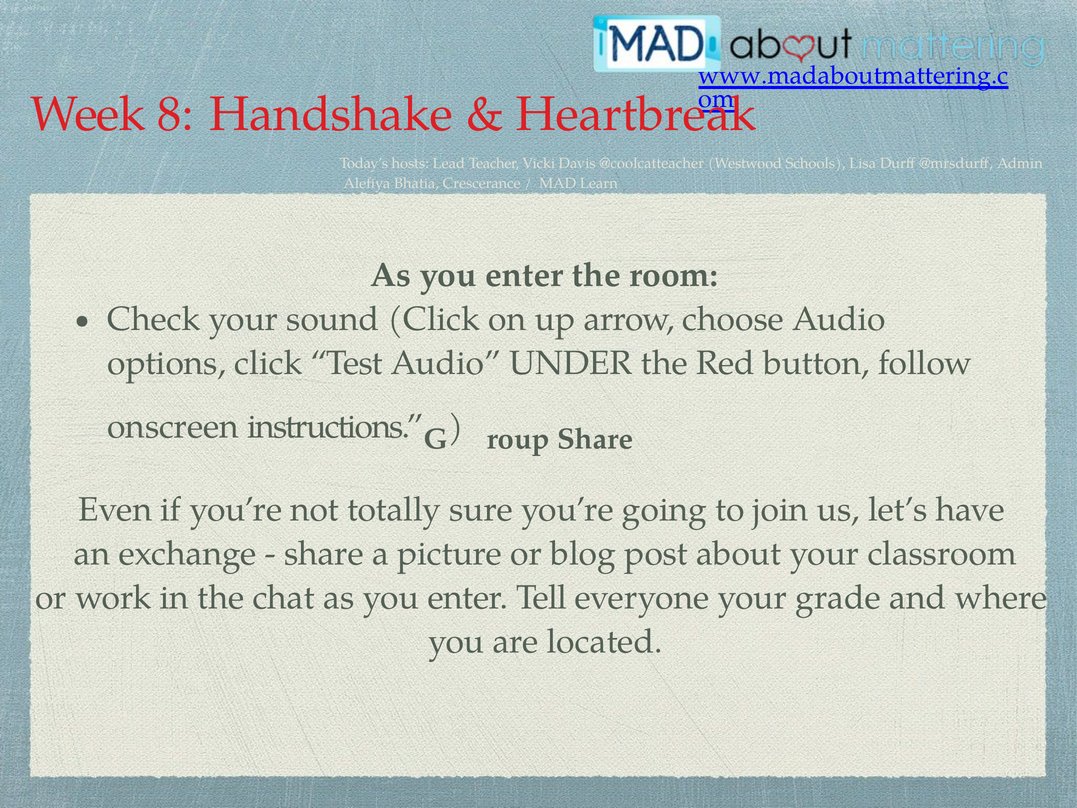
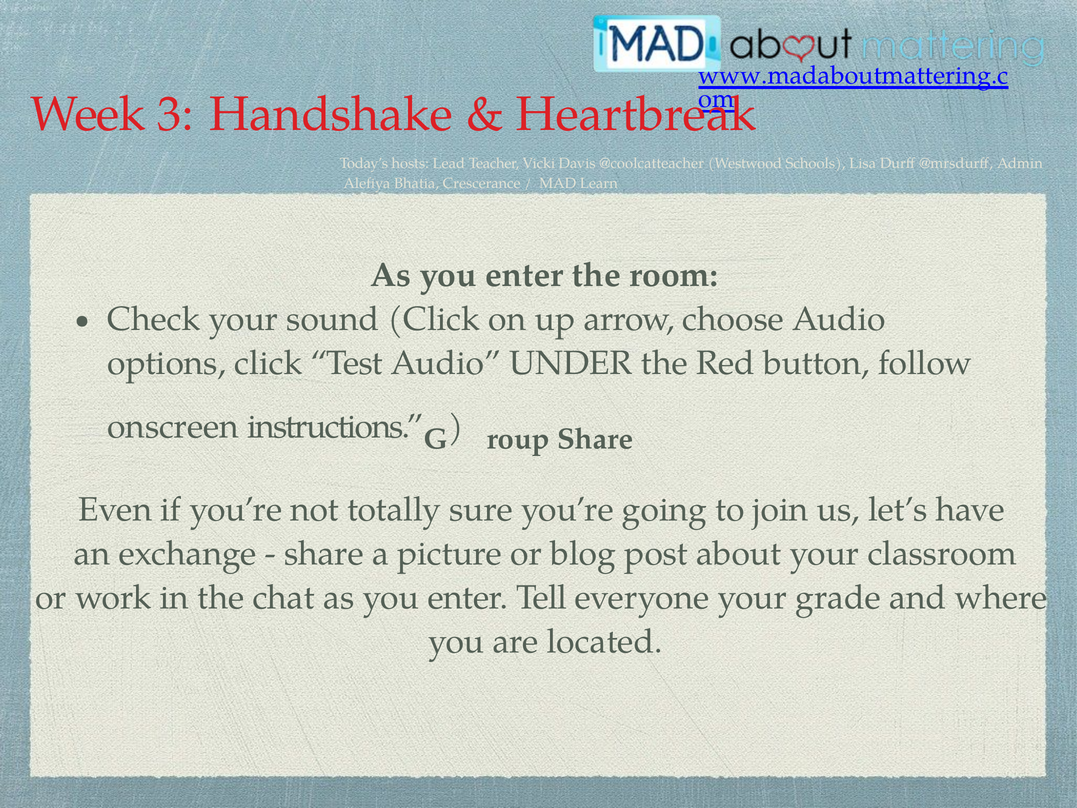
8: 8 -> 3
